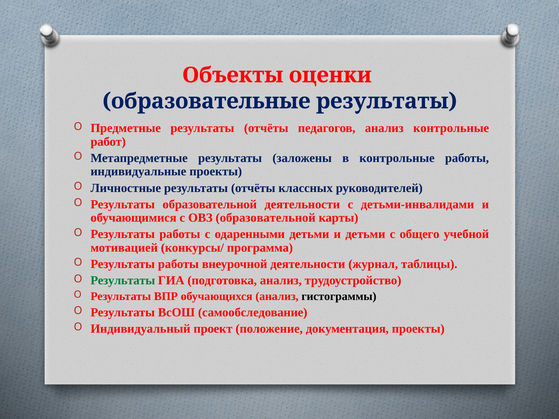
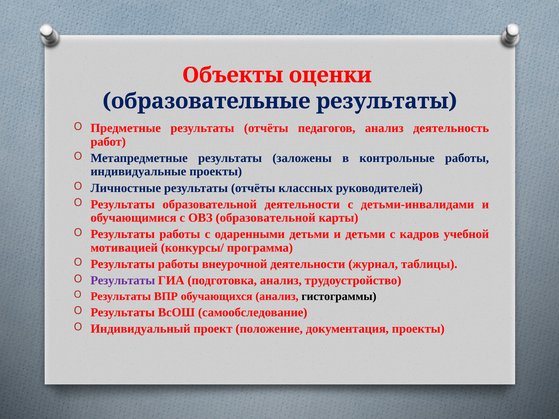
анализ контрольные: контрольные -> деятельность
общего: общего -> кадров
Результаты at (123, 281) colour: green -> purple
